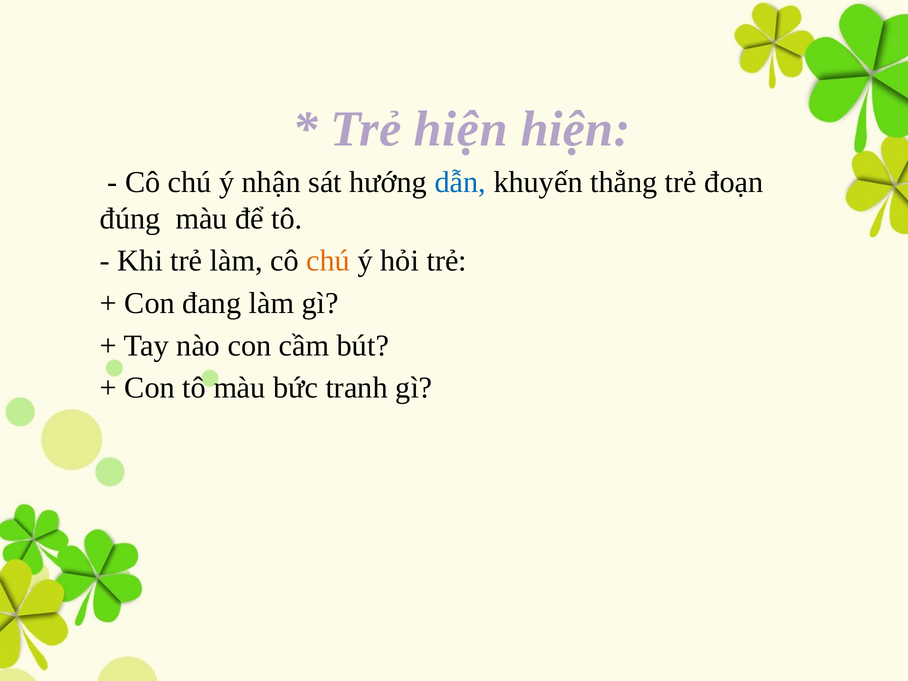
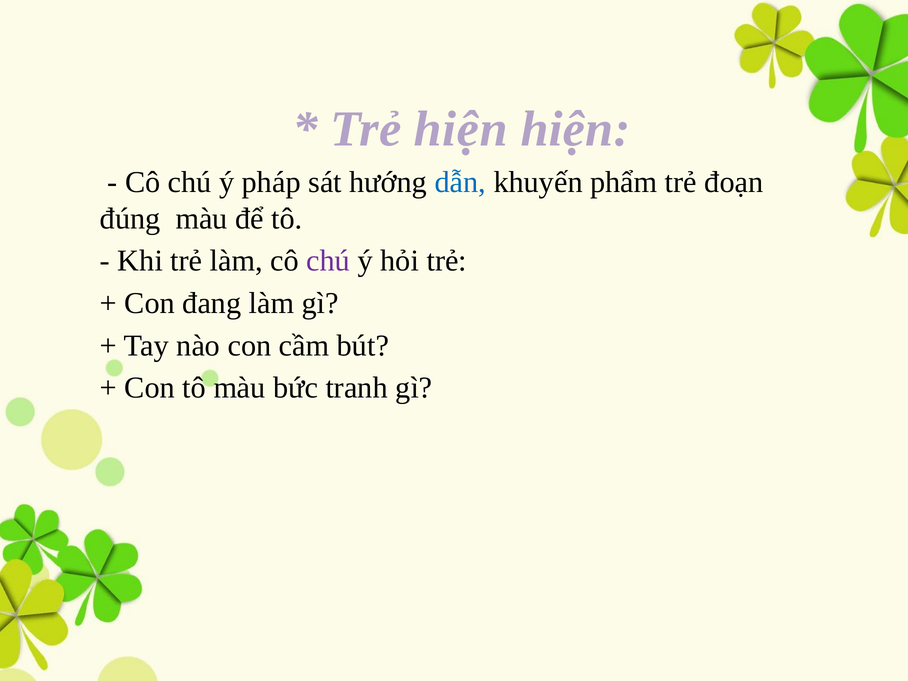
nhận: nhận -> pháp
thẳng: thẳng -> phẩm
chú at (328, 261) colour: orange -> purple
